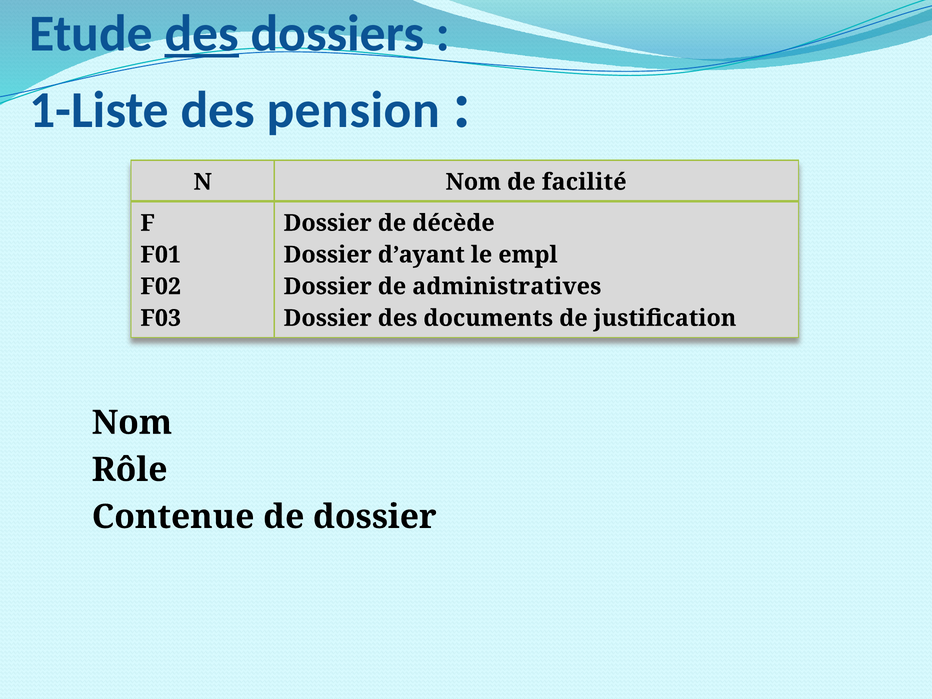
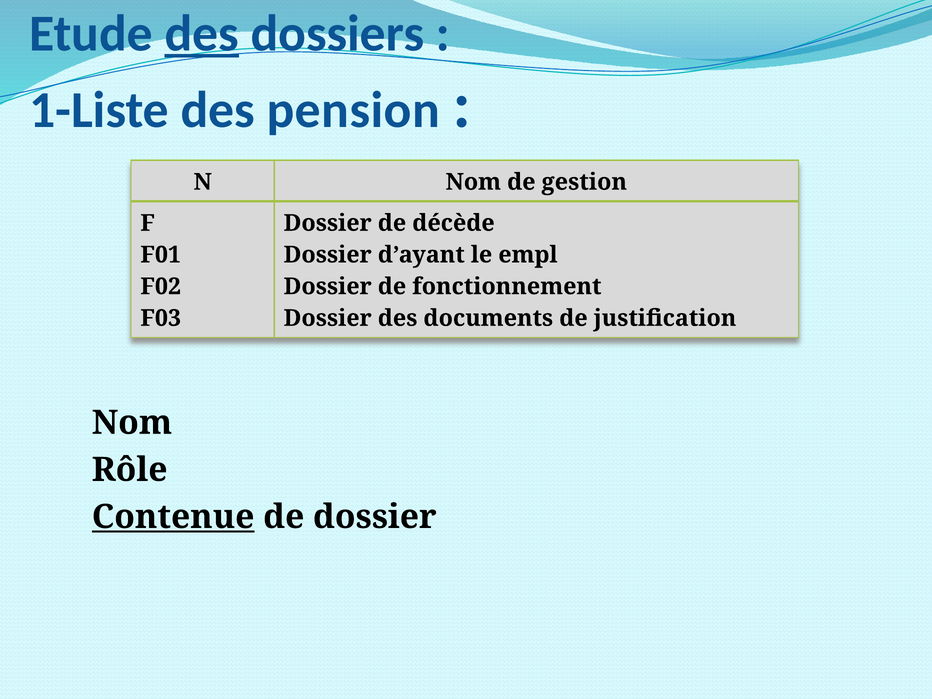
facilité: facilité -> gestion
administratives: administratives -> fonctionnement
Contenue underline: none -> present
